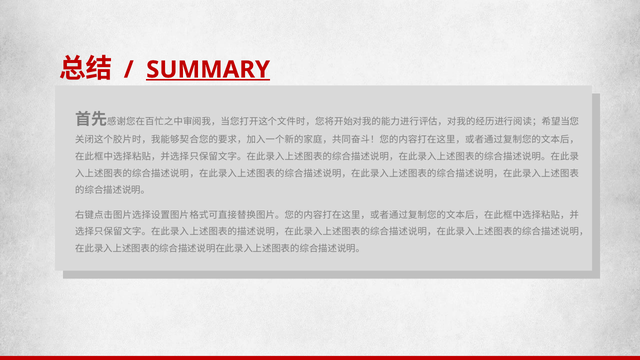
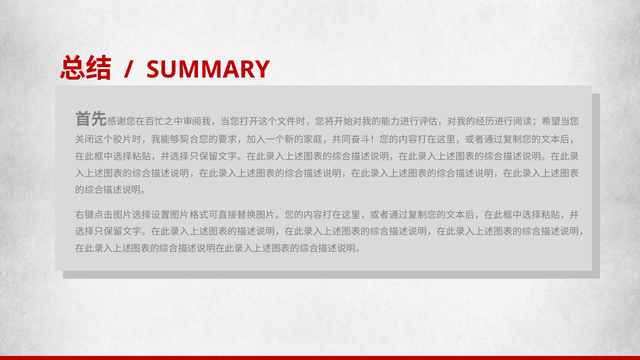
SUMMARY underline: present -> none
